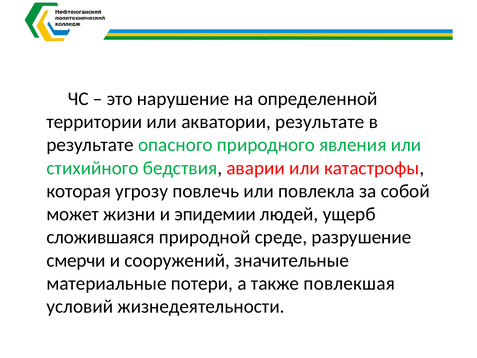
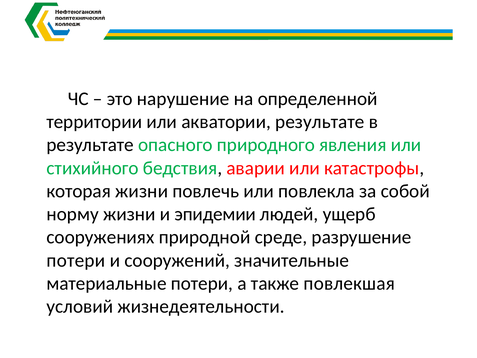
которая угрозу: угрозу -> жизни
может: может -> норму
сложившаяся: сложившаяся -> сооружениях
смерчи at (76, 260): смерчи -> потери
